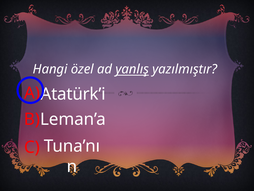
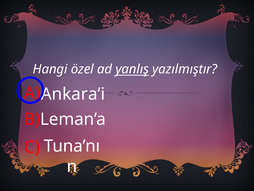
Atatürk’i: Atatürk’i -> Ankara’i
